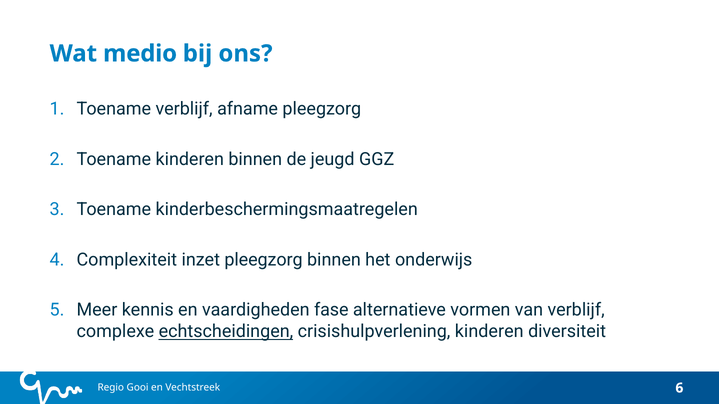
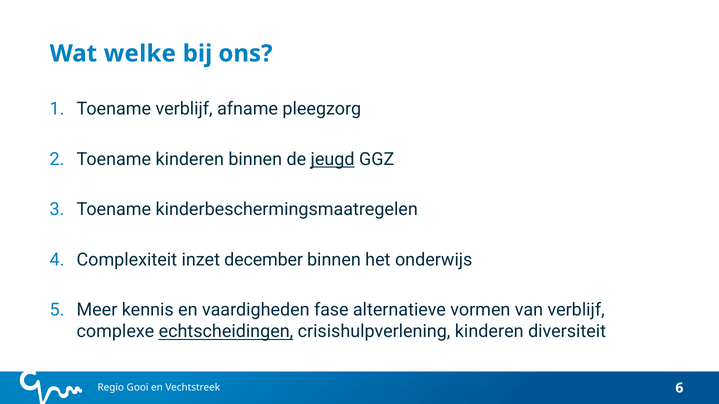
medio: medio -> welke
jeugd underline: none -> present
inzet pleegzorg: pleegzorg -> december
